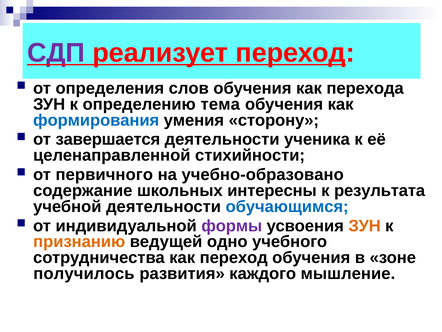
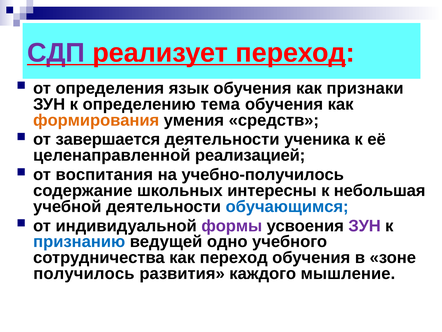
слов: слов -> язык
перехода: перехода -> признаки
формирования colour: blue -> orange
сторону: сторону -> средств
стихийности: стихийности -> реализацией
первичного: первичного -> воспитания
учебно-образовано: учебно-образовано -> учебно-получилось
результата: результата -> небольшая
ЗУН at (365, 226) colour: orange -> purple
признанию colour: orange -> blue
